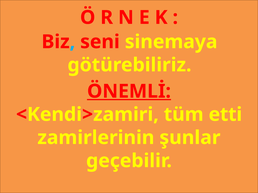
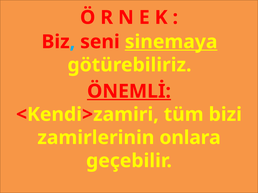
sinemaya underline: none -> present
etti: etti -> bizi
şunlar: şunlar -> onlara
